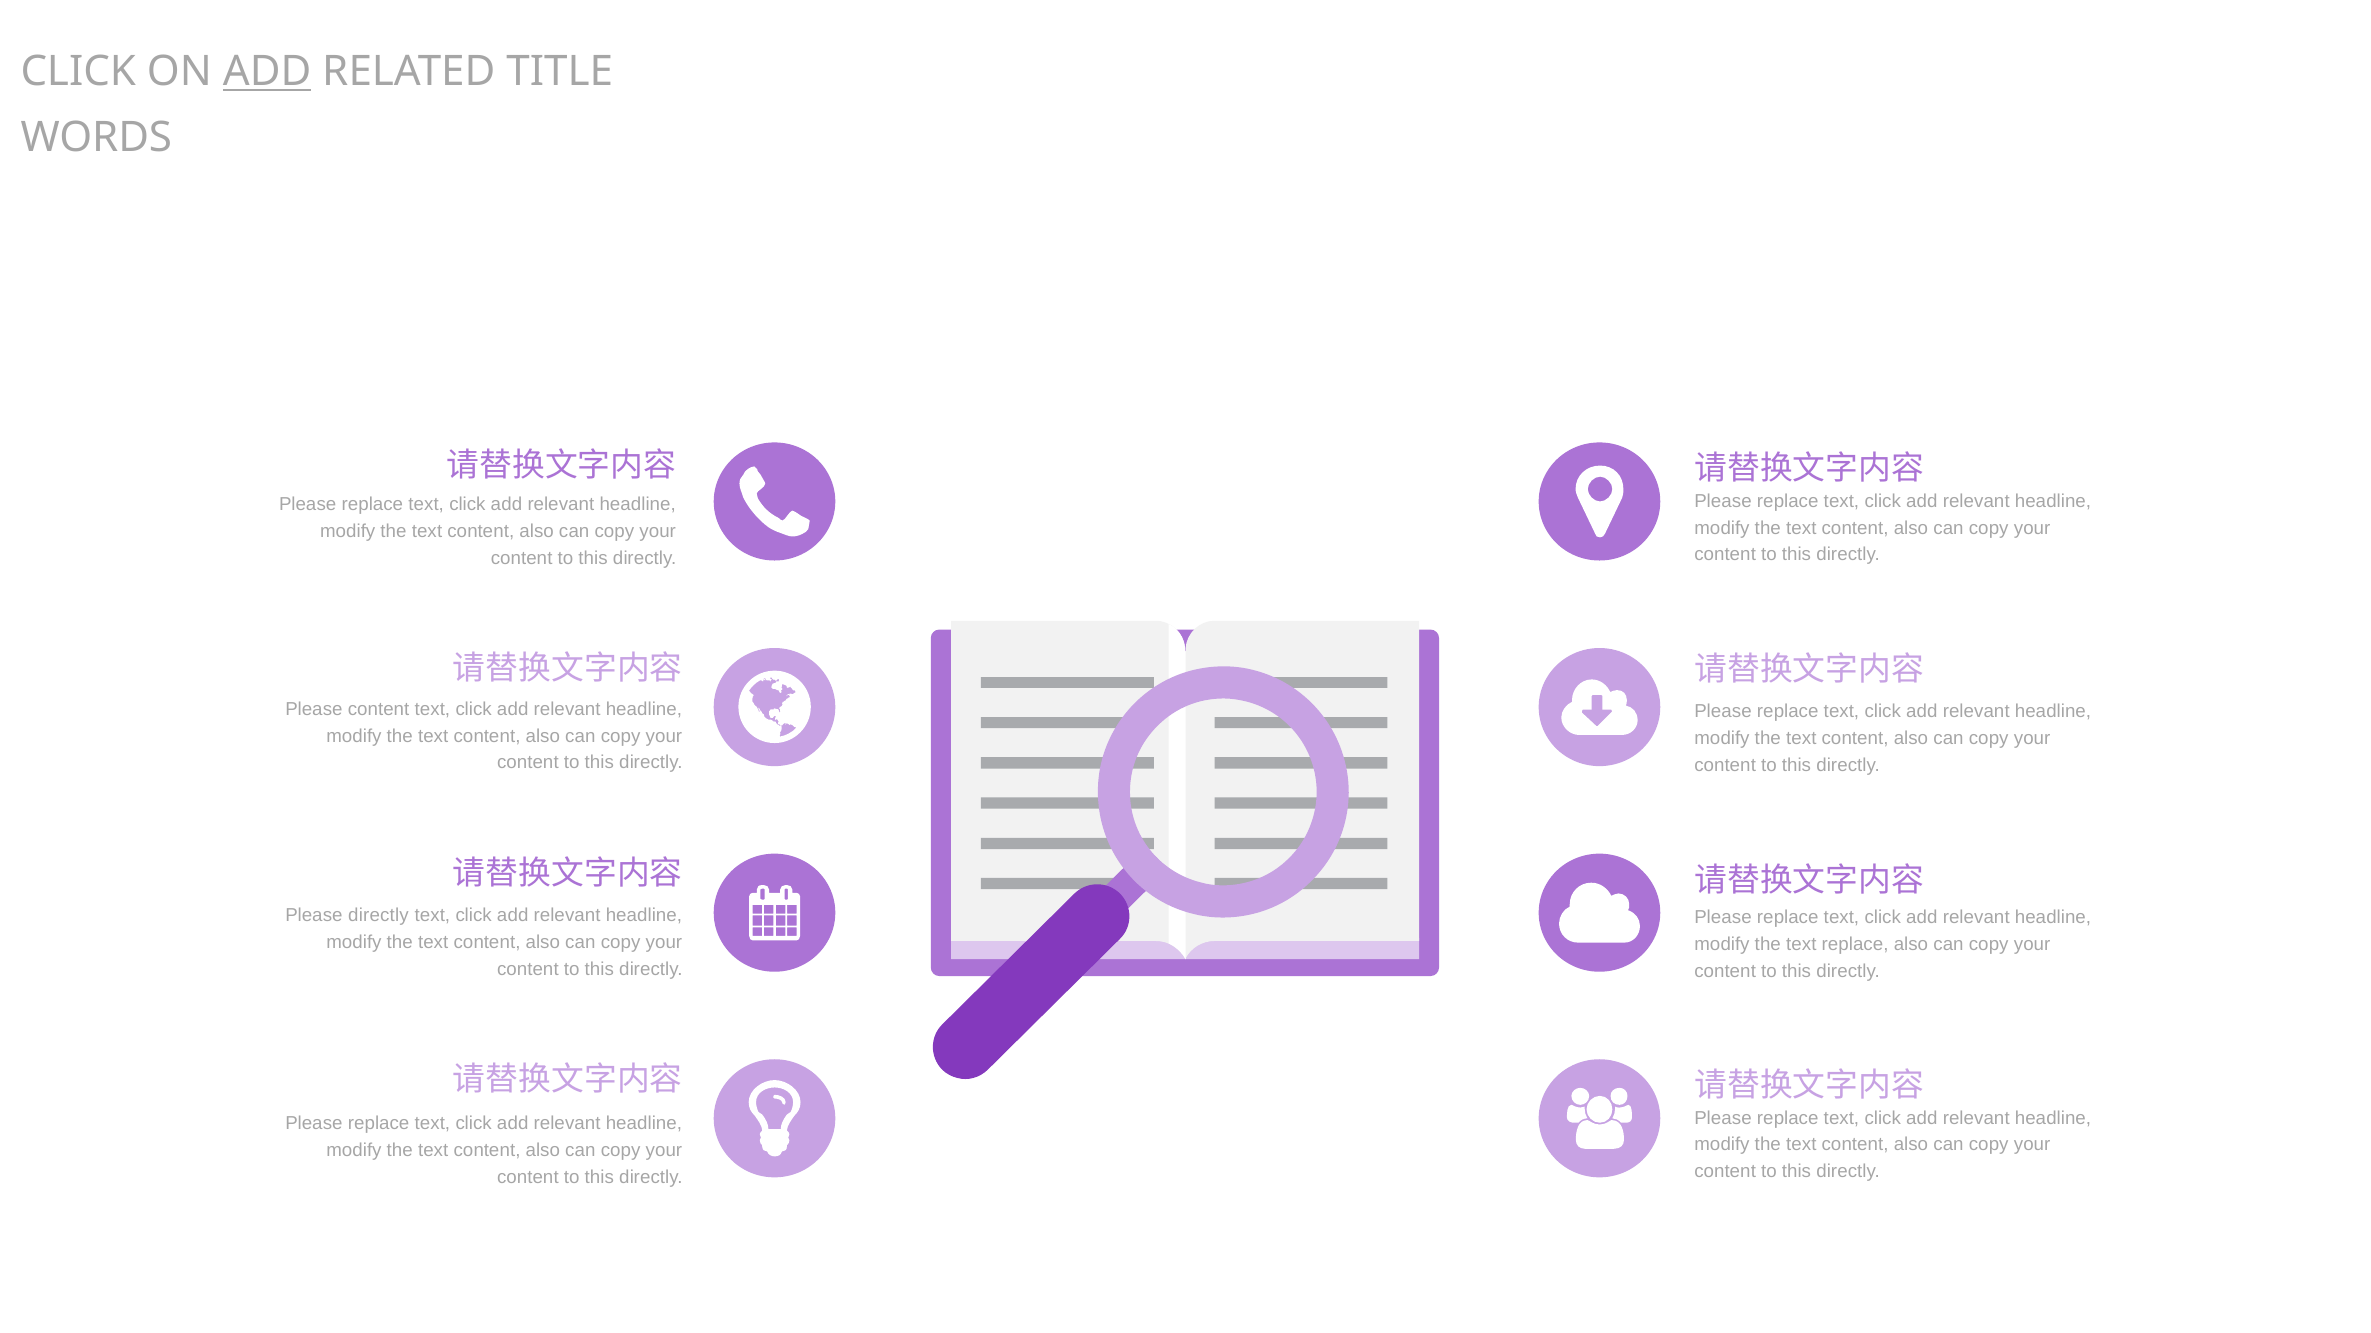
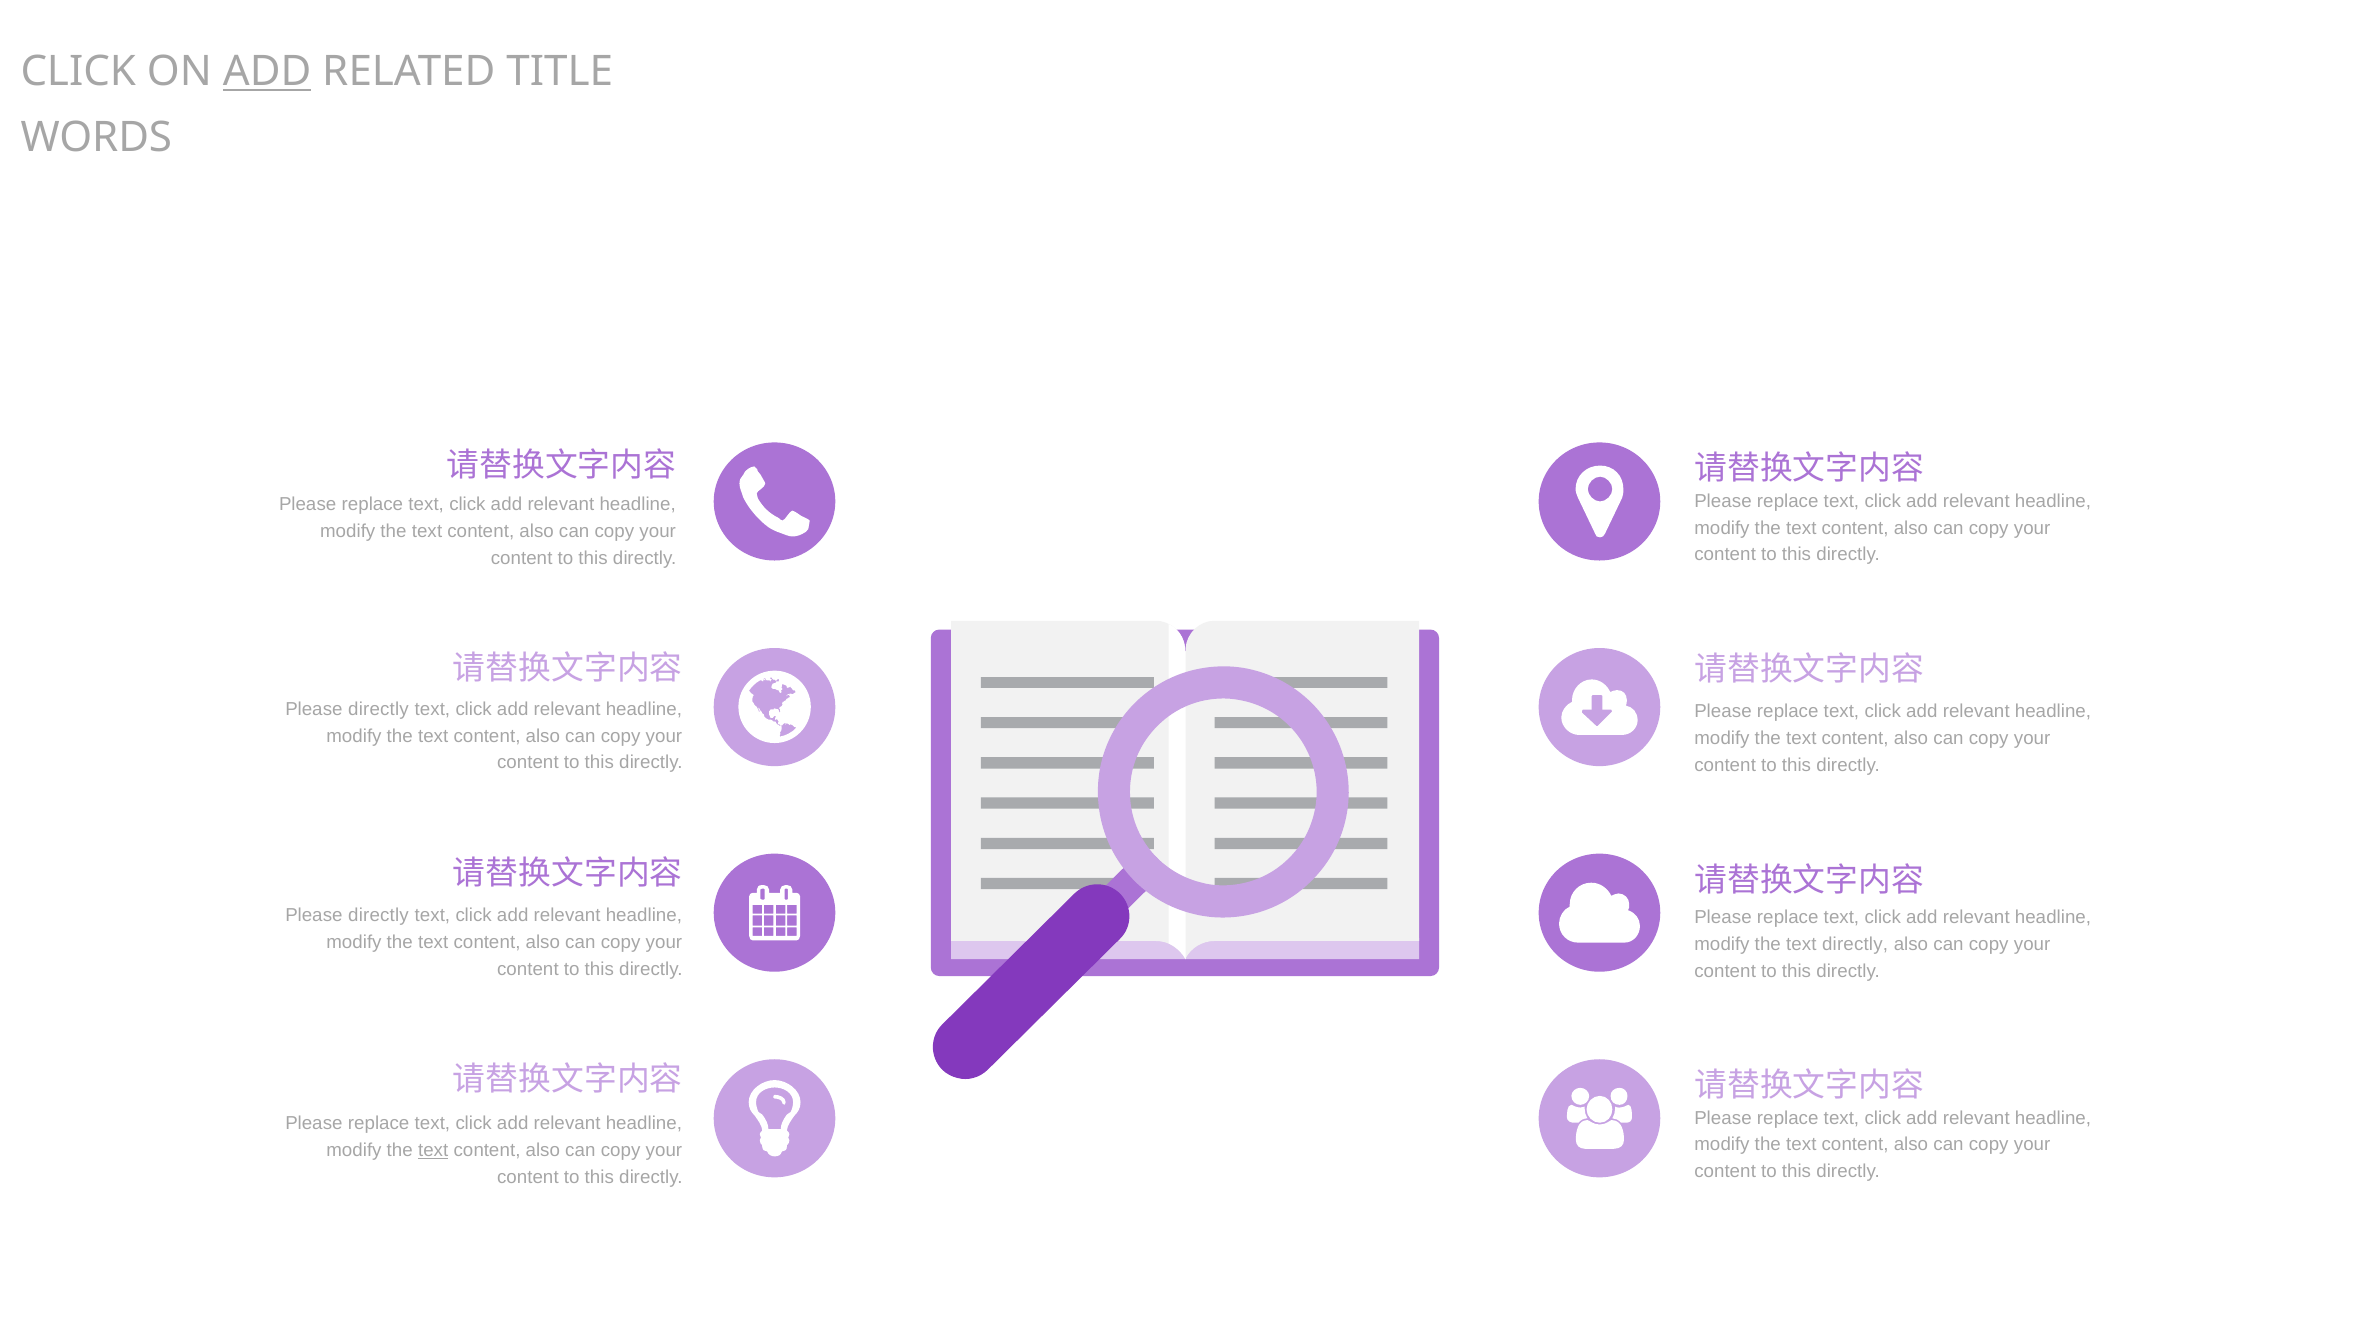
content at (379, 709): content -> directly
text replace: replace -> directly
text at (433, 1151) underline: none -> present
